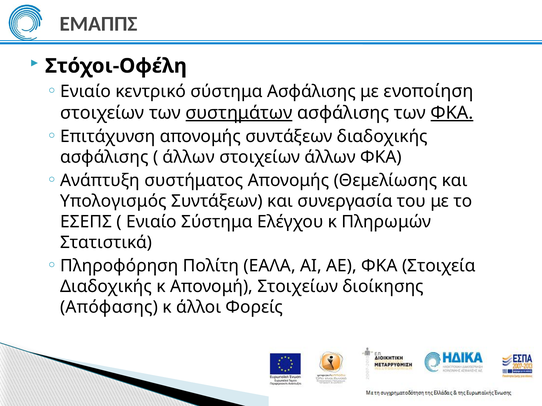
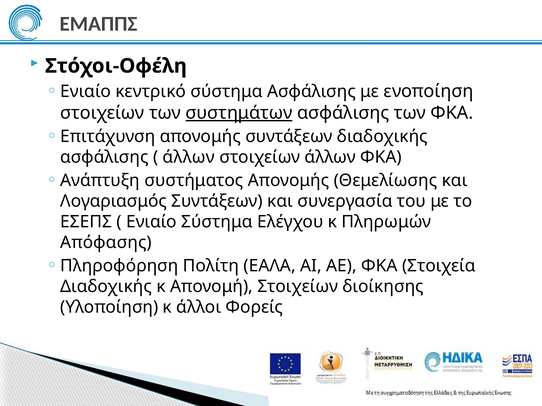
ΦΚΑ at (452, 113) underline: present -> none
Υπολογισμός: Υπολογισμός -> Λογαριασμός
Στατιστικά: Στατιστικά -> Απόφασης
Απόφασης: Απόφασης -> Υλοποίηση
